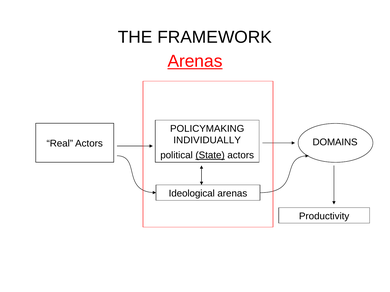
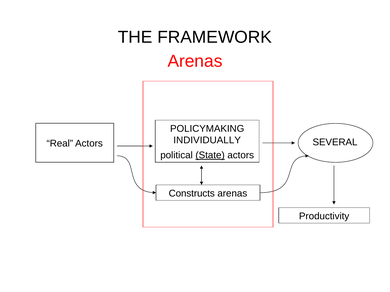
Arenas at (195, 61) underline: present -> none
DOMAINS: DOMAINS -> SEVERAL
Ideological: Ideological -> Constructs
